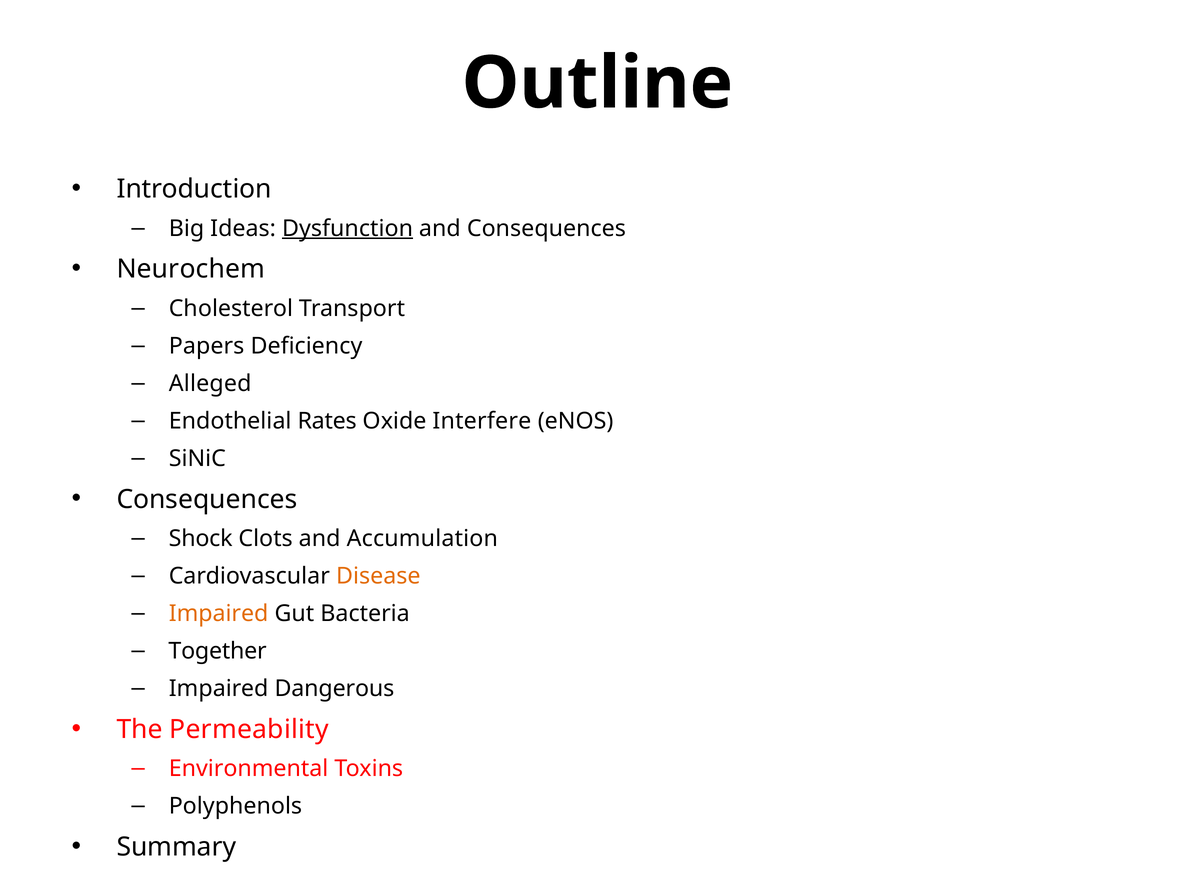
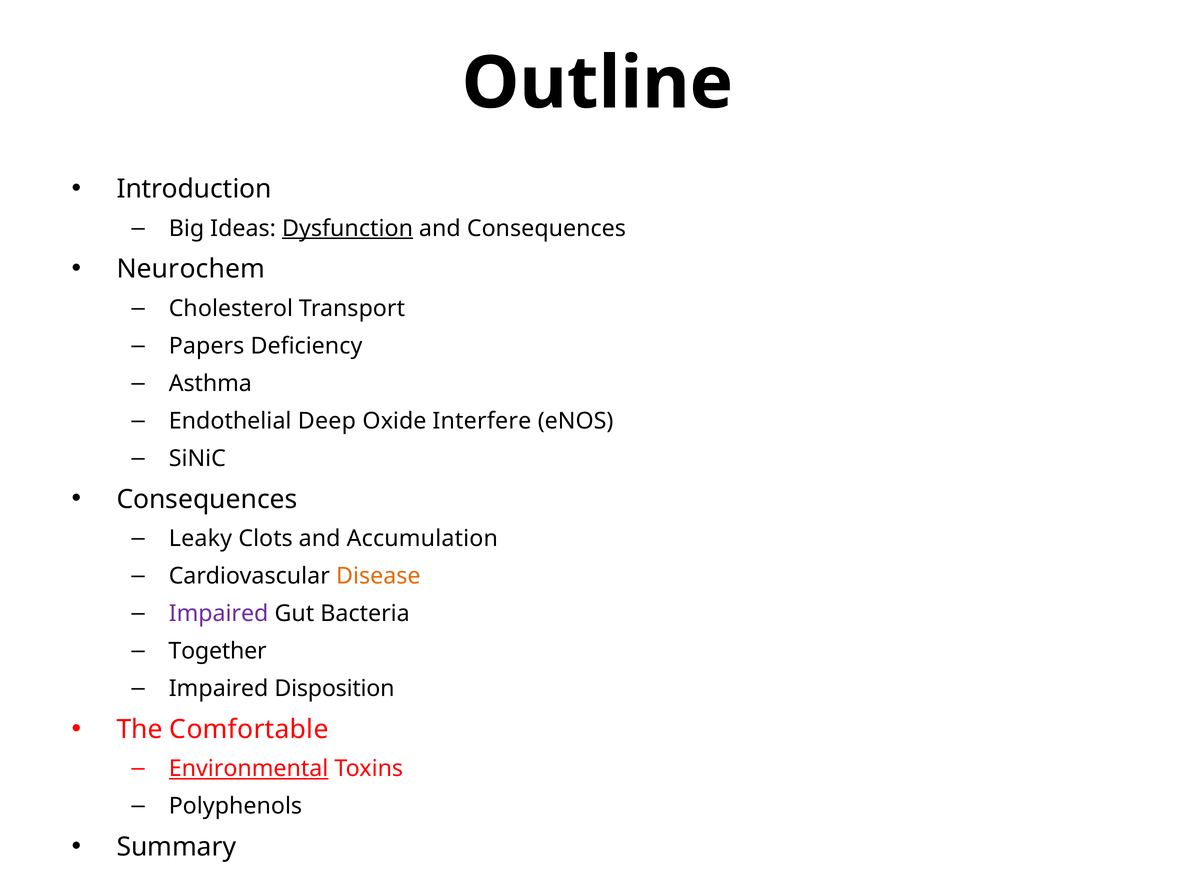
Alleged: Alleged -> Asthma
Rates: Rates -> Deep
Shock: Shock -> Leaky
Impaired at (219, 614) colour: orange -> purple
Dangerous: Dangerous -> Disposition
Permeability: Permeability -> Comfortable
Environmental underline: none -> present
